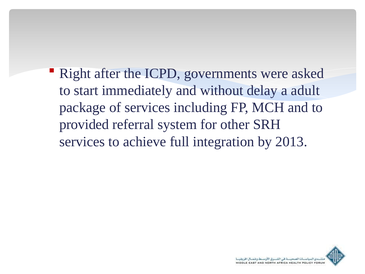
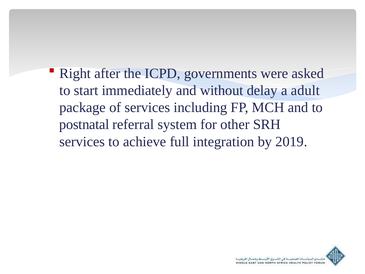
provided: provided -> postnatal
2013: 2013 -> 2019
